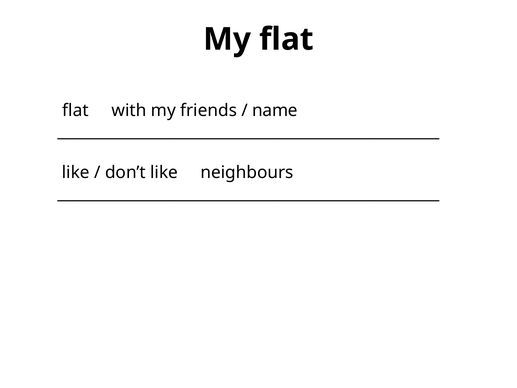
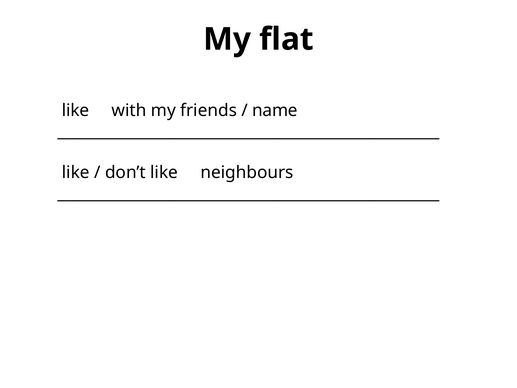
flat at (75, 110): flat -> like
